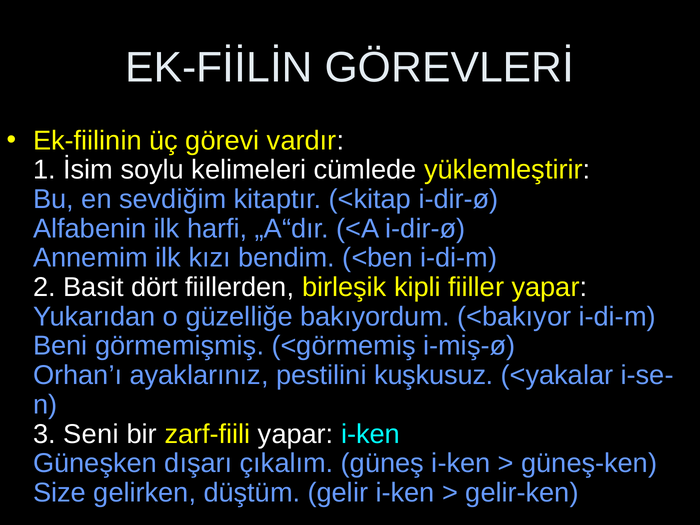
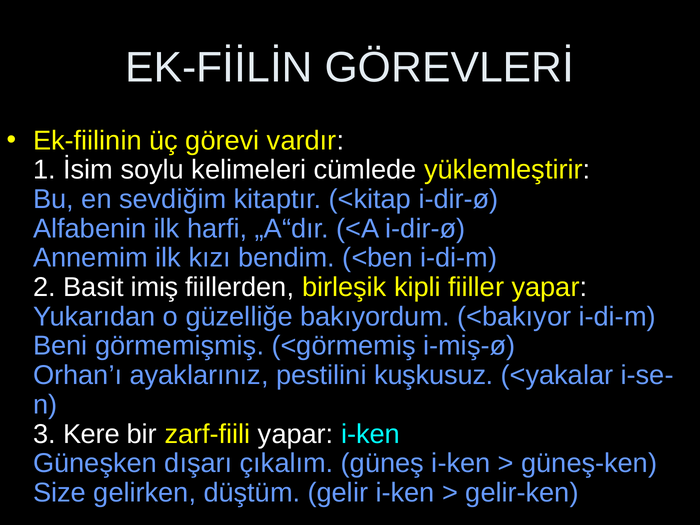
dört: dört -> imiş
Seni: Seni -> Kere
